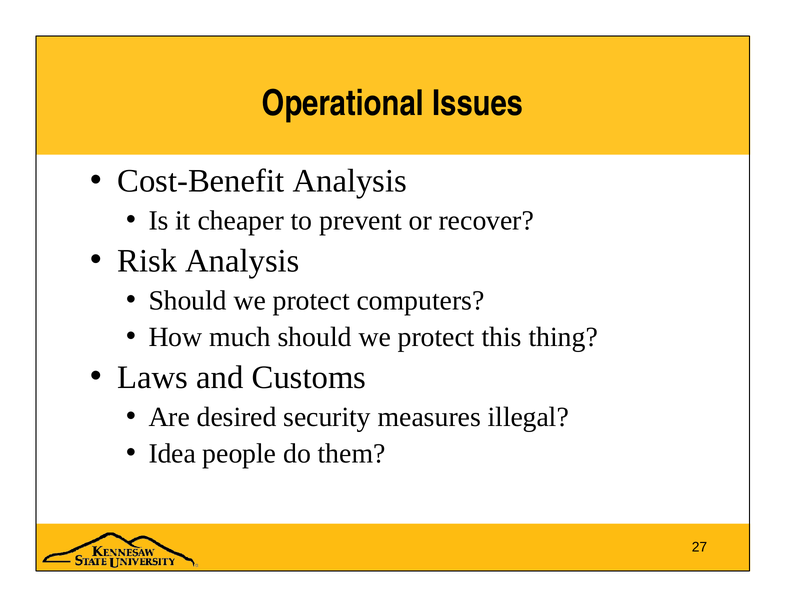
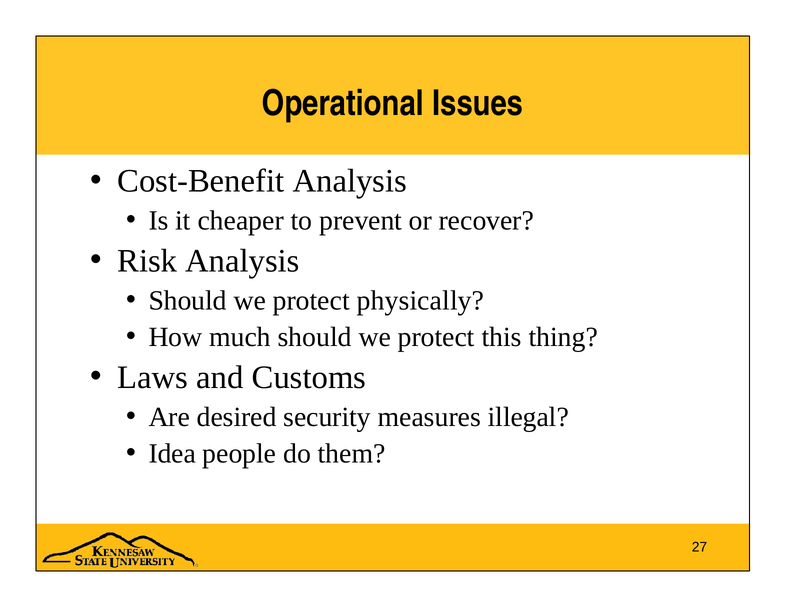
computers: computers -> physically
